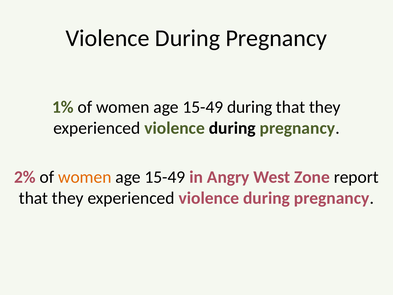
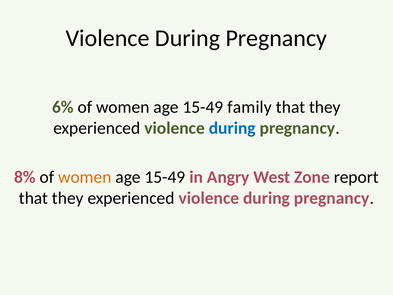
1%: 1% -> 6%
15-49 during: during -> family
during at (232, 128) colour: black -> blue
2%: 2% -> 8%
